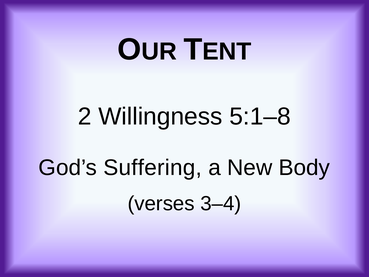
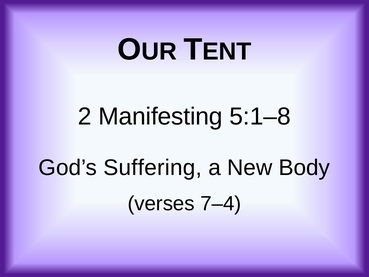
Willingness: Willingness -> Manifesting
3–4: 3–4 -> 7–4
